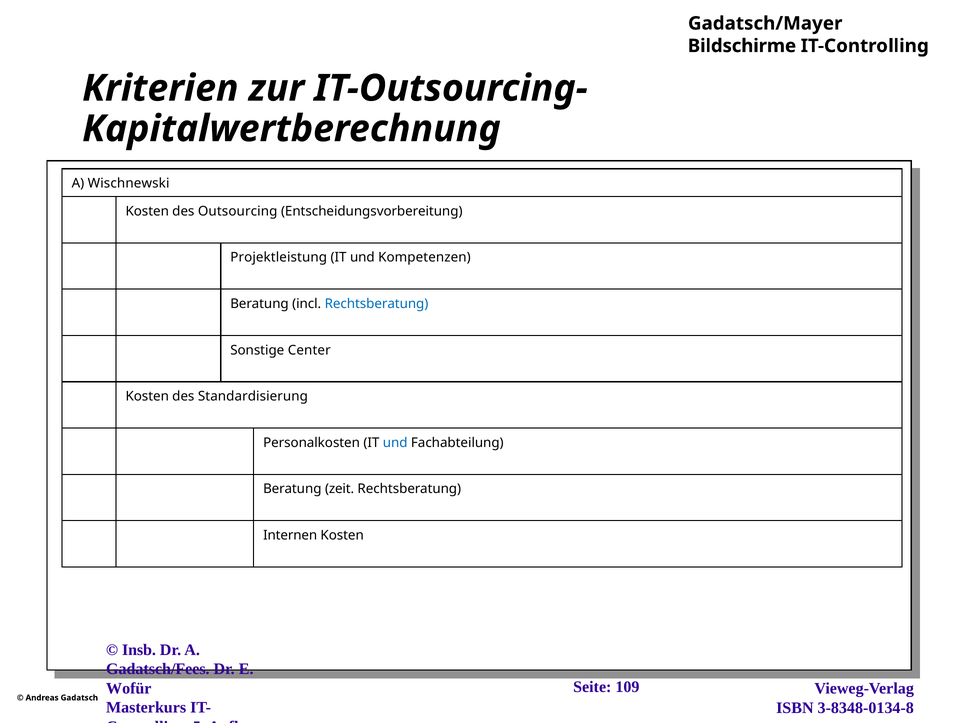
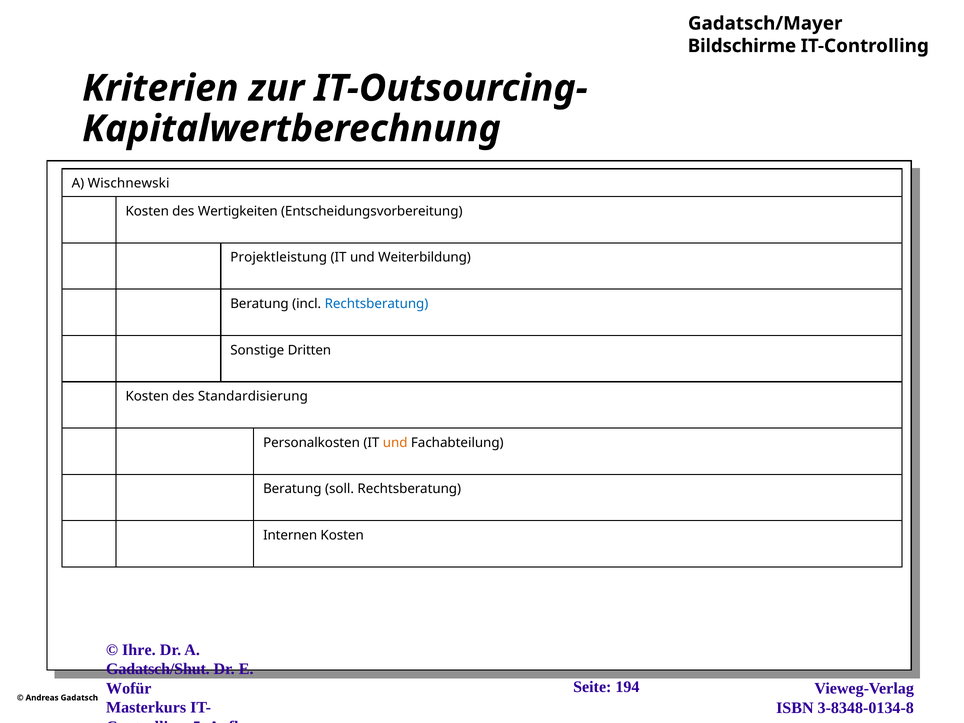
Outsourcing: Outsourcing -> Wertigkeiten
Kompetenzen: Kompetenzen -> Weiterbildung
Center: Center -> Dritten
und at (395, 443) colour: blue -> orange
zeit: zeit -> soll
Insb: Insb -> Ihre
Gadatsch/Fees: Gadatsch/Fees -> Gadatsch/Shut
109: 109 -> 194
